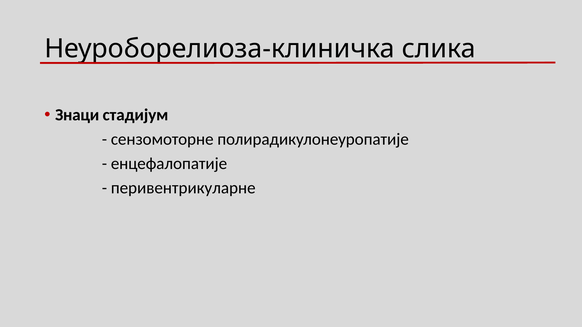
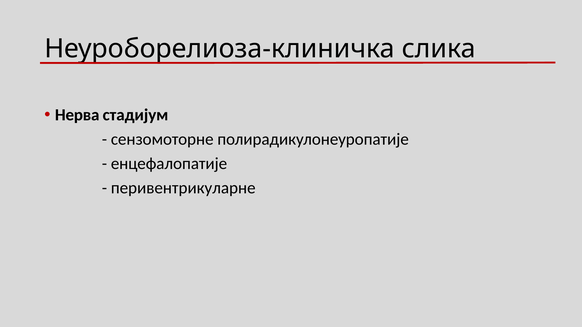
Знаци: Знаци -> Нерва
